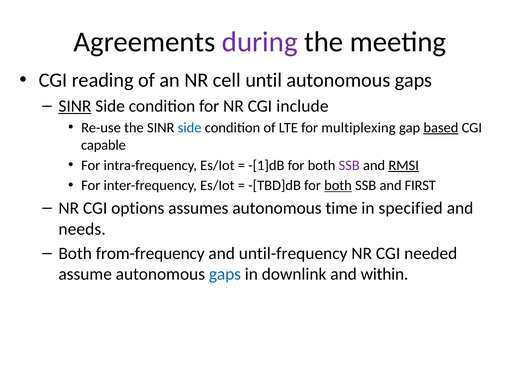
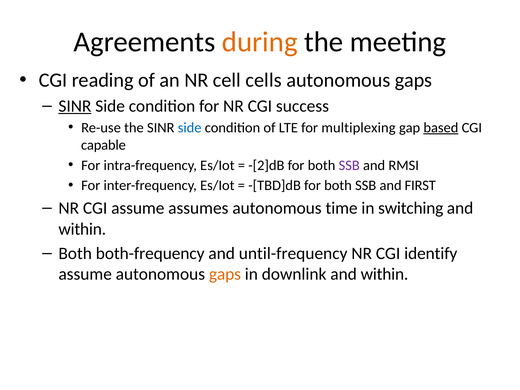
during colour: purple -> orange
until: until -> cells
include: include -> success
-[1]dB: -[1]dB -> -[2]dB
RMSI underline: present -> none
both at (338, 186) underline: present -> none
CGI options: options -> assume
specified: specified -> switching
needs at (82, 229): needs -> within
from-frequency: from-frequency -> both-frequency
needed: needed -> identify
gaps at (225, 274) colour: blue -> orange
